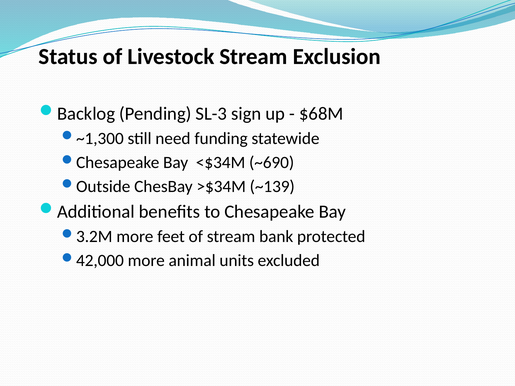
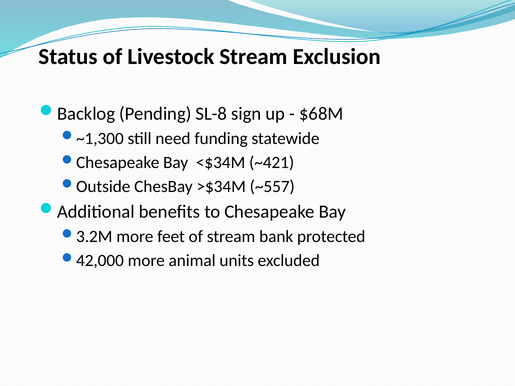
SL-3: SL-3 -> SL-8
~690: ~690 -> ~421
~139: ~139 -> ~557
